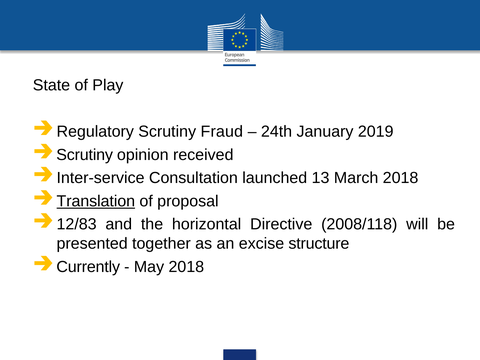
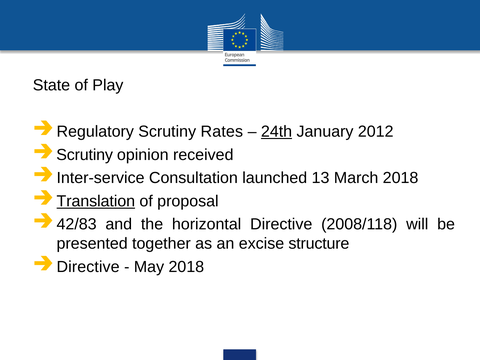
Fraud: Fraud -> Rates
24th underline: none -> present
2019: 2019 -> 2012
12/83: 12/83 -> 42/83
Currently at (88, 267): Currently -> Directive
